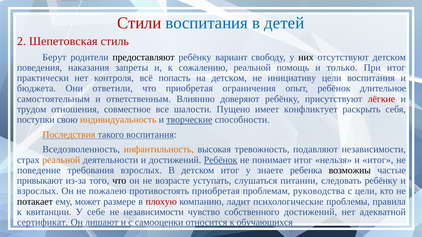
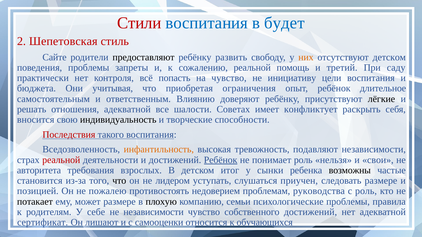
детей: детей -> будет
Берут: Берут -> Сайте
вариант: вариант -> развить
них colour: black -> orange
поведения наказания: наказания -> проблемы
только: только -> третий
При итог: итог -> саду
на детском: детском -> чувство
ответили: ответили -> учитывая
лёгкие colour: red -> black
трудом: трудом -> решать
отношения совместное: совместное -> адекватной
Пущено: Пущено -> Советах
поступки: поступки -> вносится
индивидуальность colour: orange -> black
творческие underline: present -> none
Последствия colour: orange -> red
реальной at (61, 160) colour: orange -> red
понимает итог: итог -> роль
и итог: итог -> свои
поведение: поведение -> авторитета
знаете: знаете -> сынки
привыкают: привыкают -> становится
возрасте: возрасте -> лидером
питании: питании -> приучен
следовать ребёнку: ребёнку -> размере
взрослых at (38, 191): взрослых -> позицией
противостоять приобретая: приобретая -> недоверием
с цели: цели -> роль
плохую colour: red -> black
ладит: ладит -> семьи
квитанции: квитанции -> родителям
